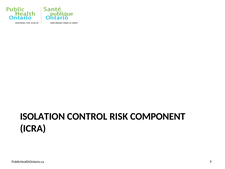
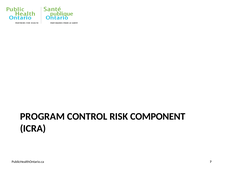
ISOLATION: ISOLATION -> PROGRAM
